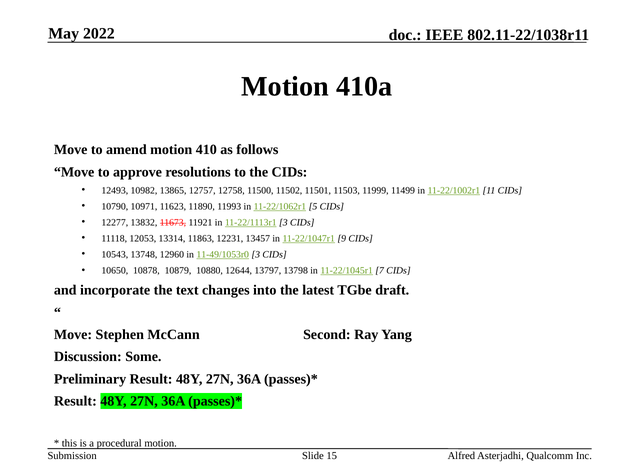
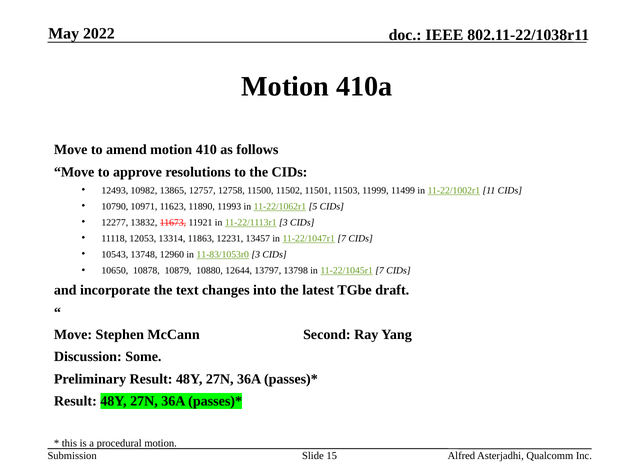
11-22/1047r1 9: 9 -> 7
11-49/1053r0: 11-49/1053r0 -> 11-83/1053r0
